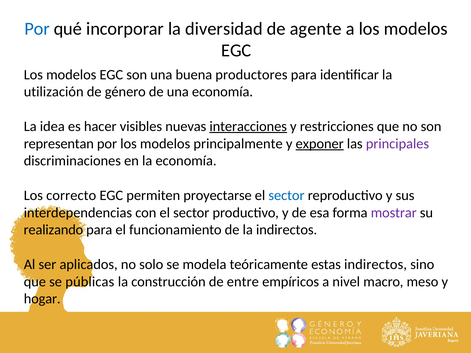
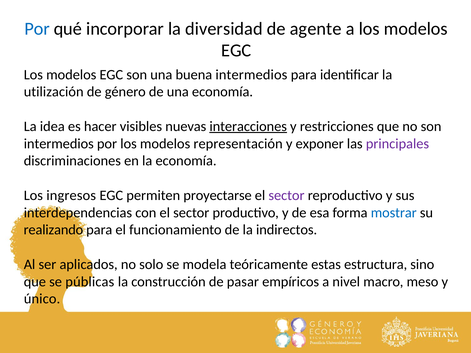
buena productores: productores -> intermedios
representan at (59, 144): representan -> intermedios
principalmente: principalmente -> representación
exponer underline: present -> none
correcto: correcto -> ingresos
sector at (286, 196) colour: blue -> purple
mostrar colour: purple -> blue
estas indirectos: indirectos -> estructura
entre: entre -> pasar
hogar: hogar -> único
